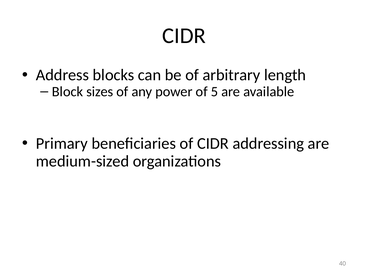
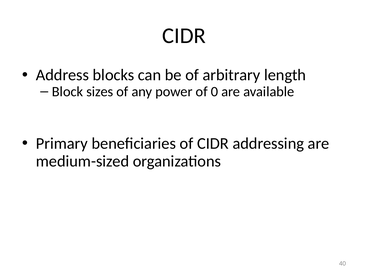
5: 5 -> 0
